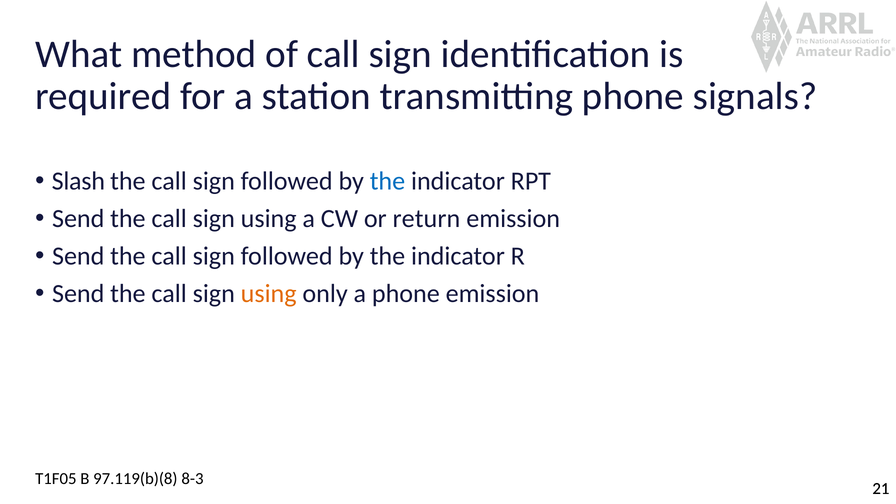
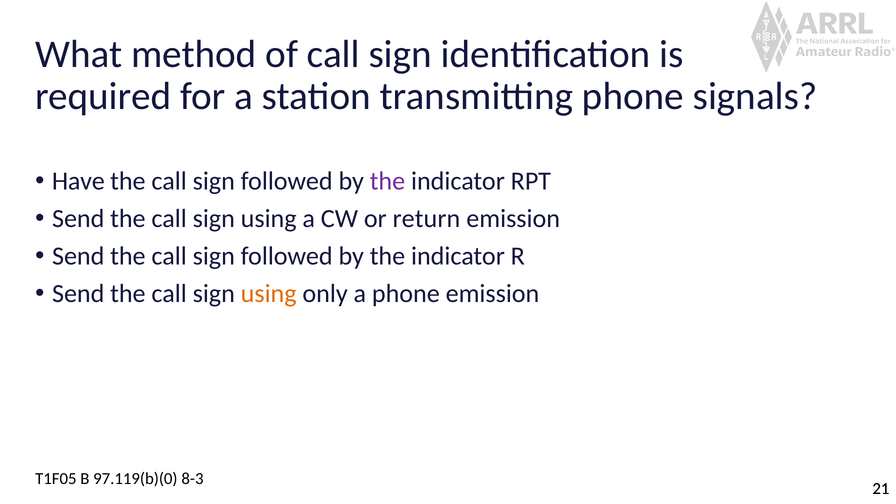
Slash: Slash -> Have
the at (387, 181) colour: blue -> purple
97.119(b)(8: 97.119(b)(8 -> 97.119(b)(0
